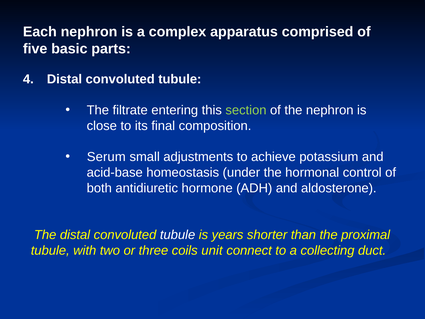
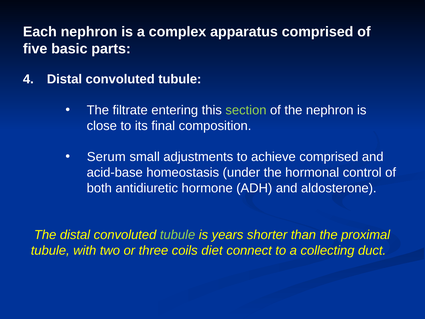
achieve potassium: potassium -> comprised
tubule at (178, 235) colour: white -> light green
unit: unit -> diet
